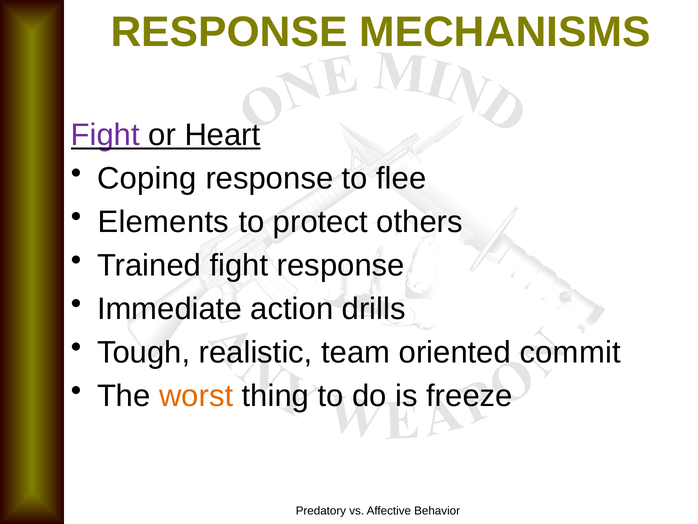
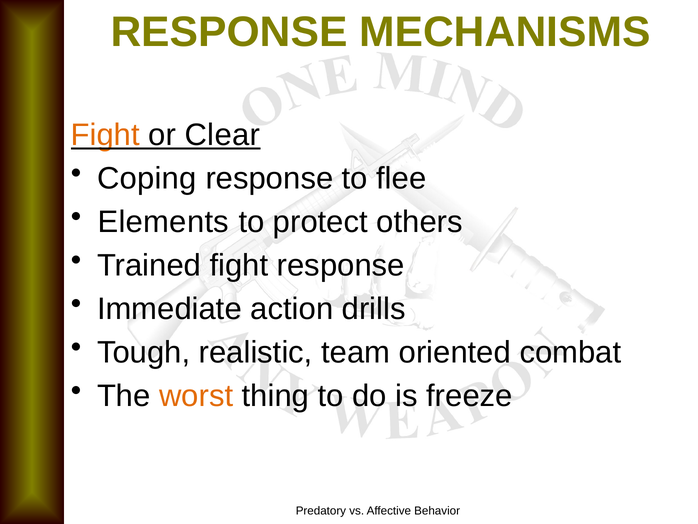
Fight at (105, 135) colour: purple -> orange
Heart: Heart -> Clear
commit: commit -> combat
